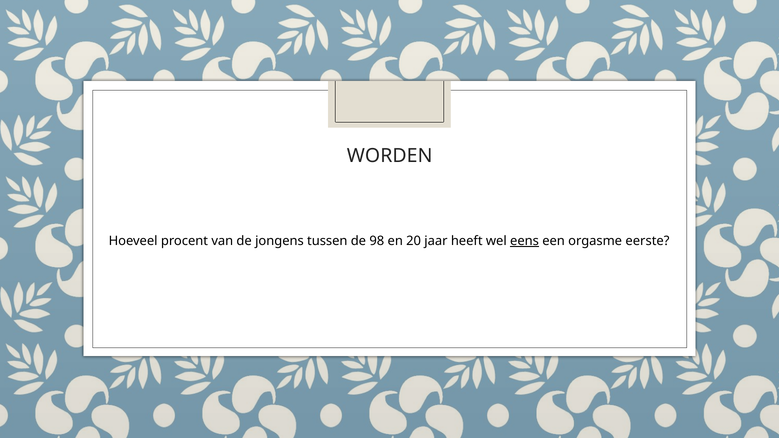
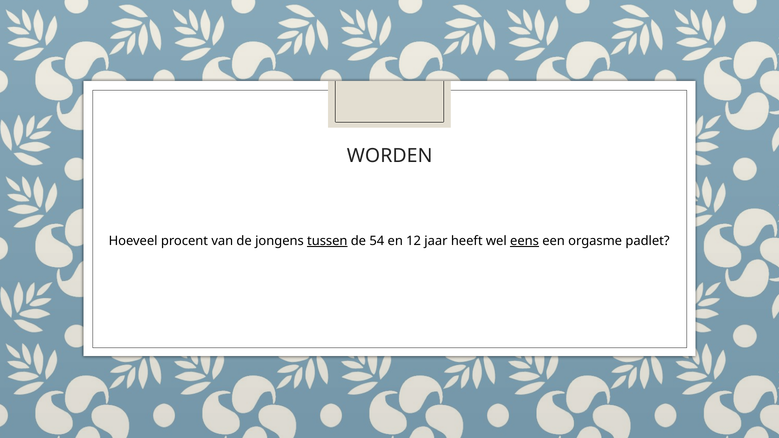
tussen underline: none -> present
98: 98 -> 54
20: 20 -> 12
eerste: eerste -> padlet
